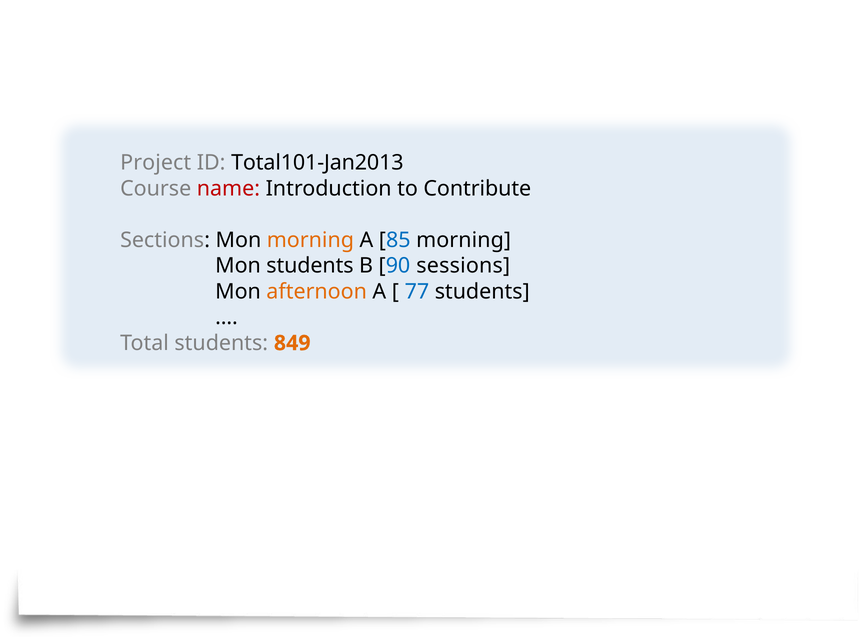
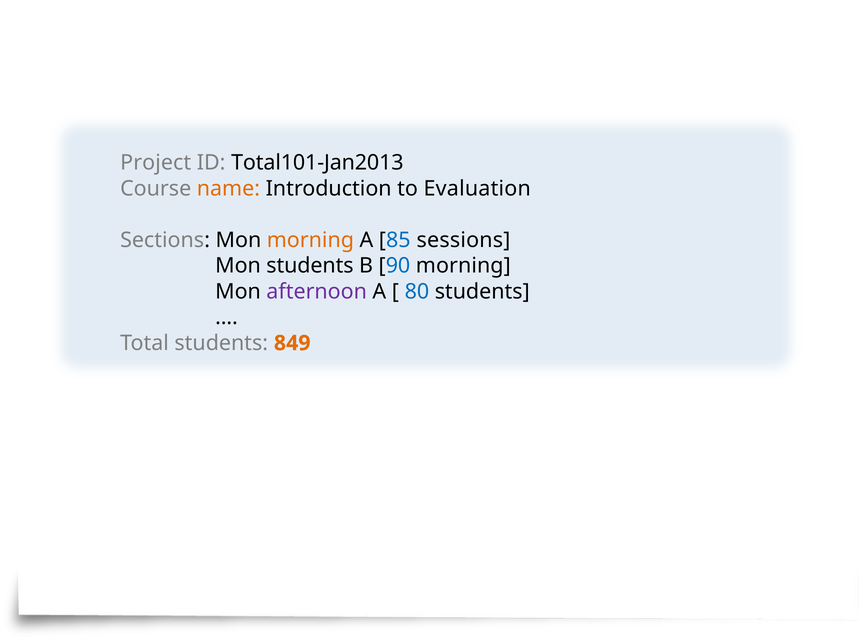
name colour: red -> orange
Contribute: Contribute -> Evaluation
85 morning: morning -> sessions
90 sessions: sessions -> morning
afternoon colour: orange -> purple
77: 77 -> 80
